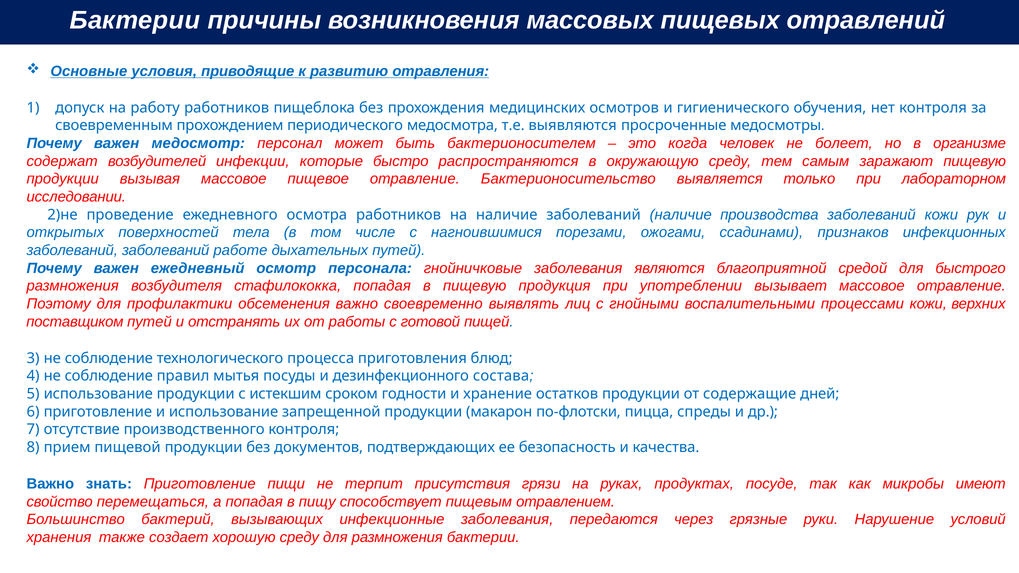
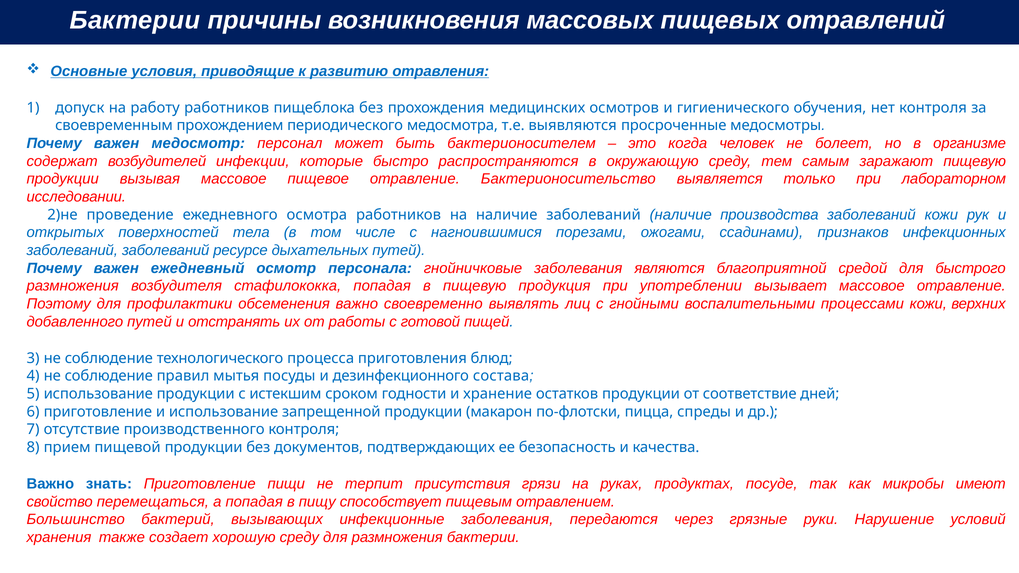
работе: работе -> ресурсе
поставщиком: поставщиком -> добавленного
содержащие: содержащие -> соответствие
